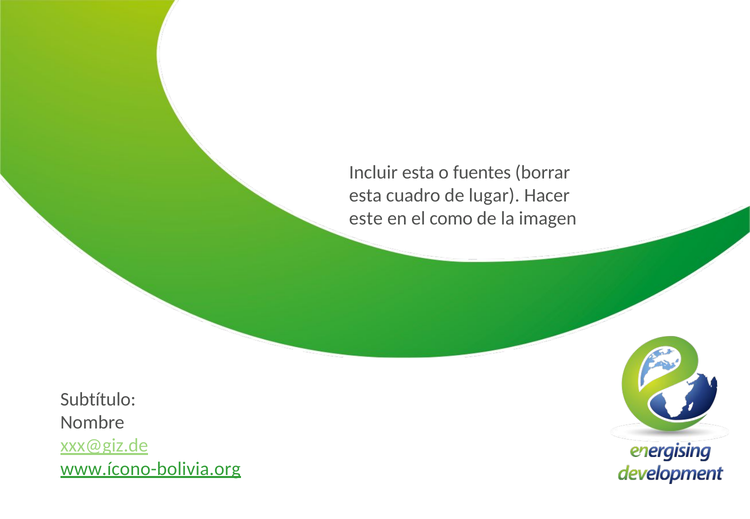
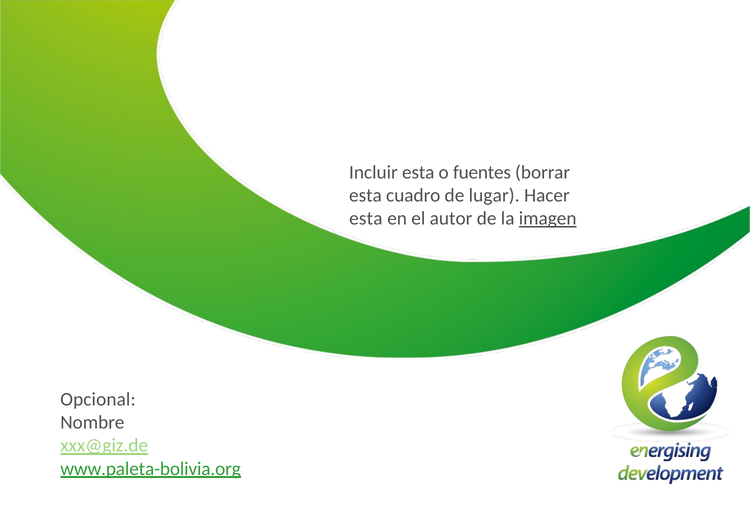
este at (366, 219): este -> esta
como: como -> autor
imagen underline: none -> present
Subtítulo: Subtítulo -> Opcional
www.ícono-bolivia.org: www.ícono-bolivia.org -> www.paleta-bolivia.org
